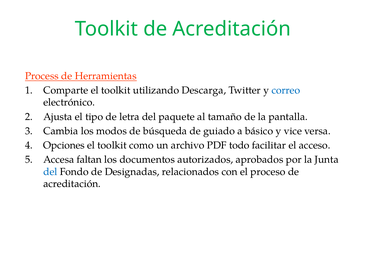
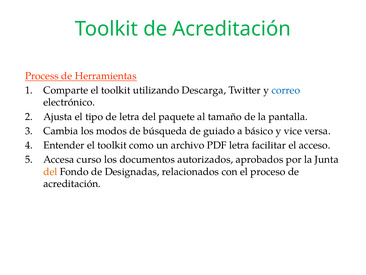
Opciones: Opciones -> Entender
PDF todo: todo -> letra
faltan: faltan -> curso
del at (50, 171) colour: blue -> orange
